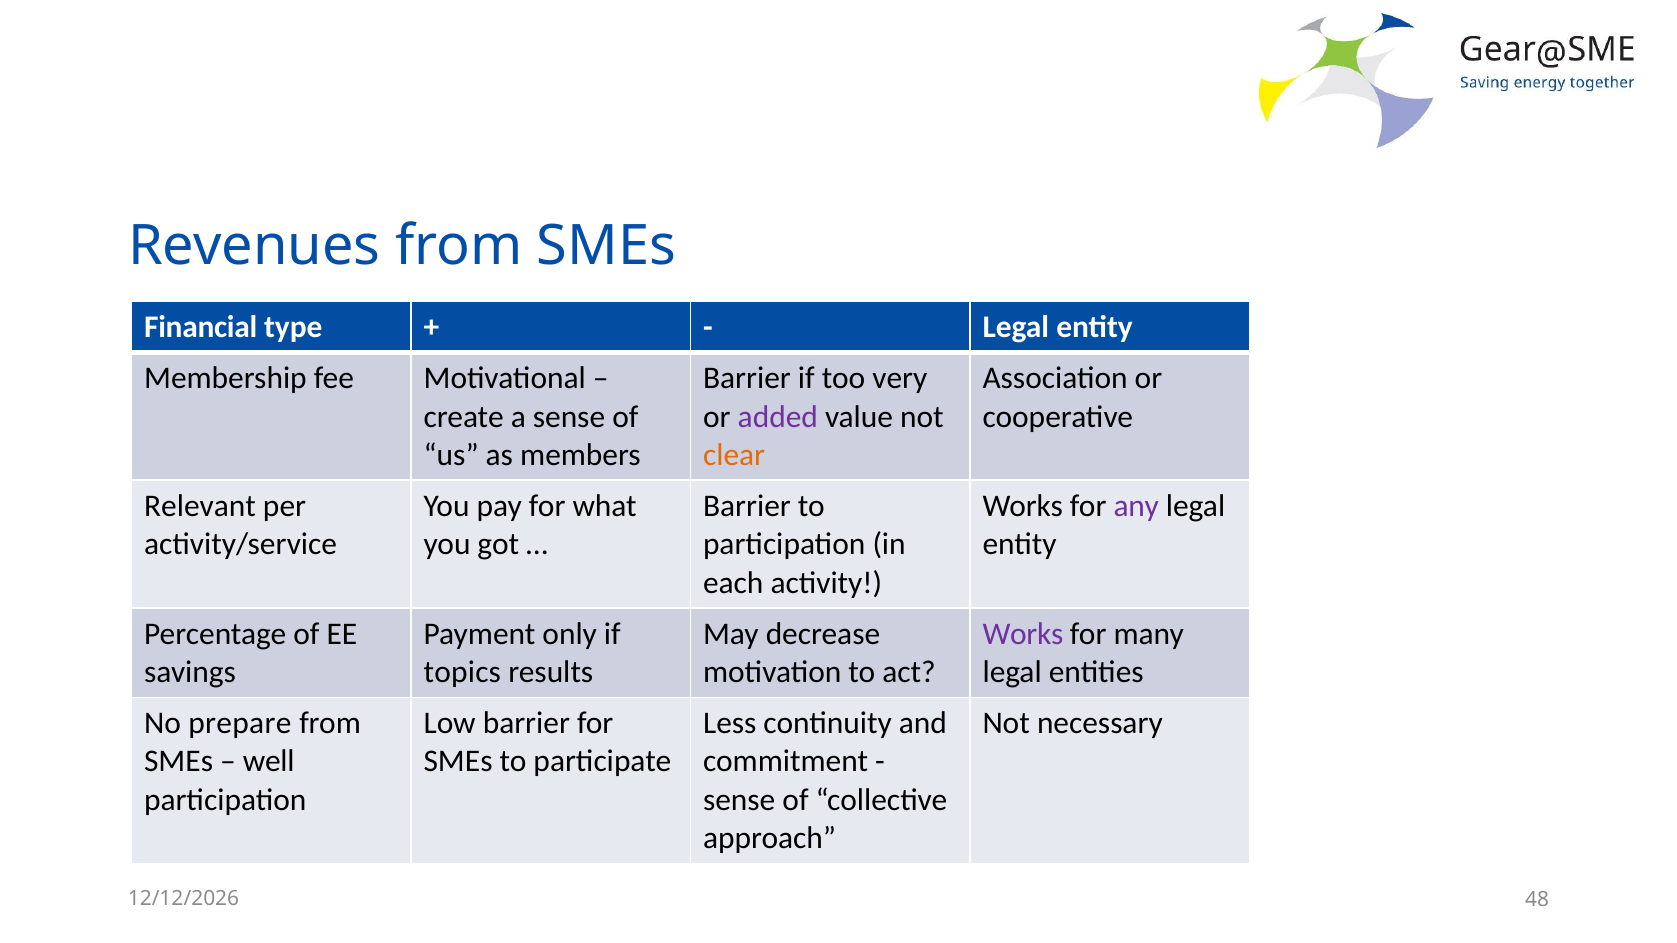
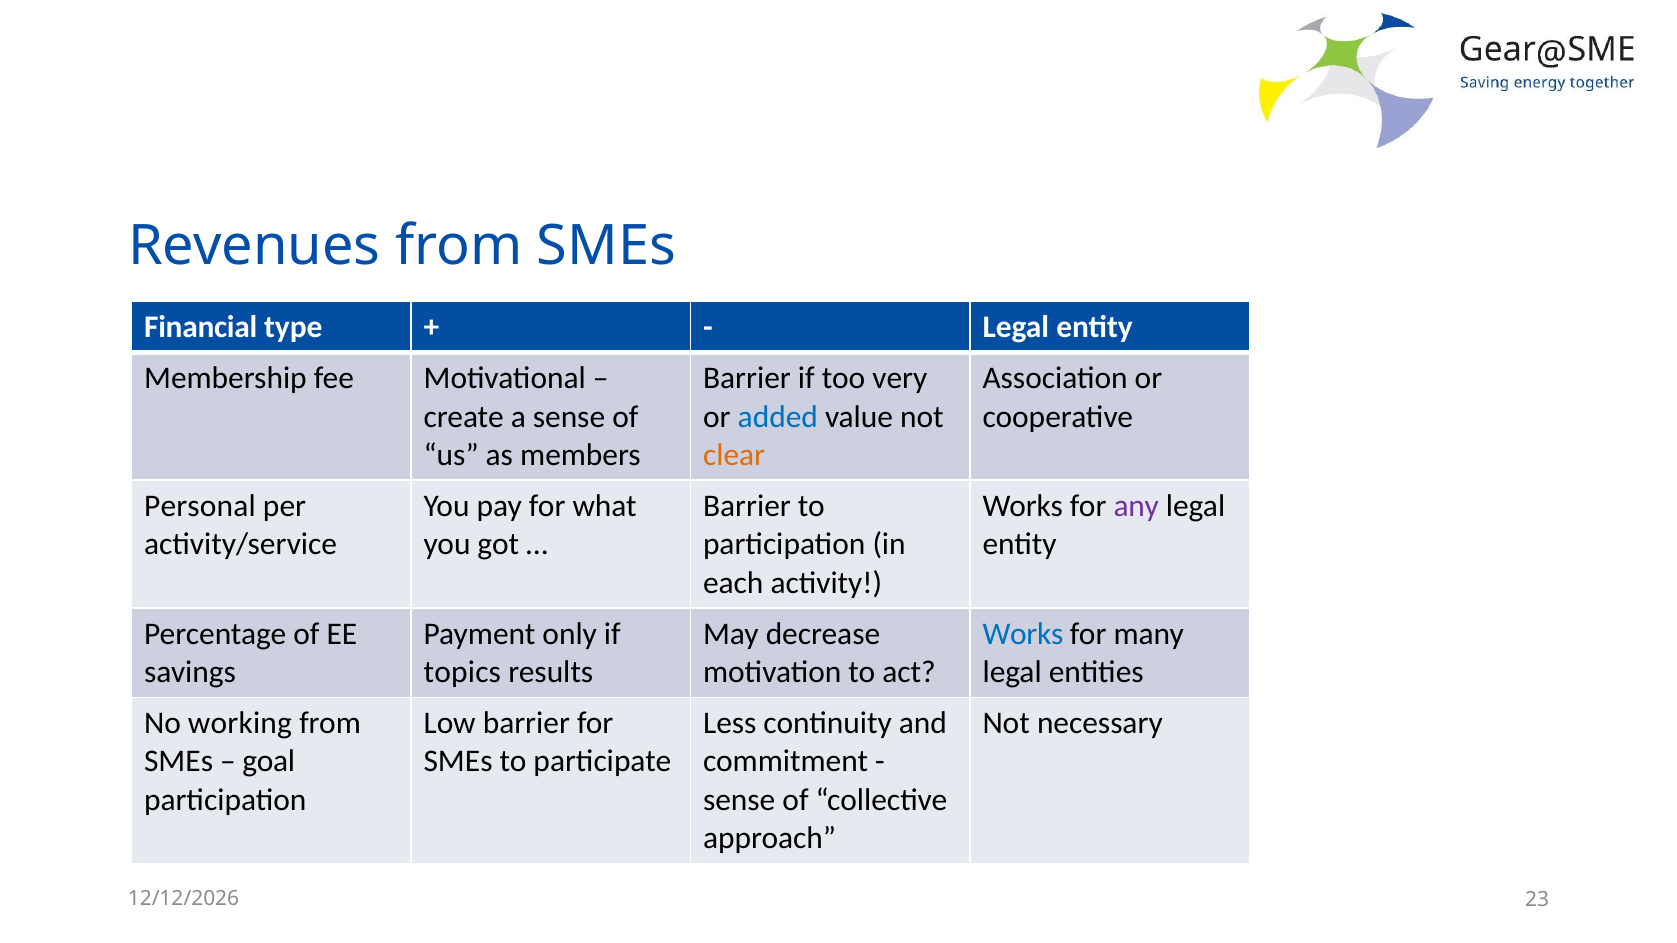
added colour: purple -> blue
Relevant: Relevant -> Personal
Works at (1023, 634) colour: purple -> blue
prepare: prepare -> working
well: well -> goal
48: 48 -> 23
